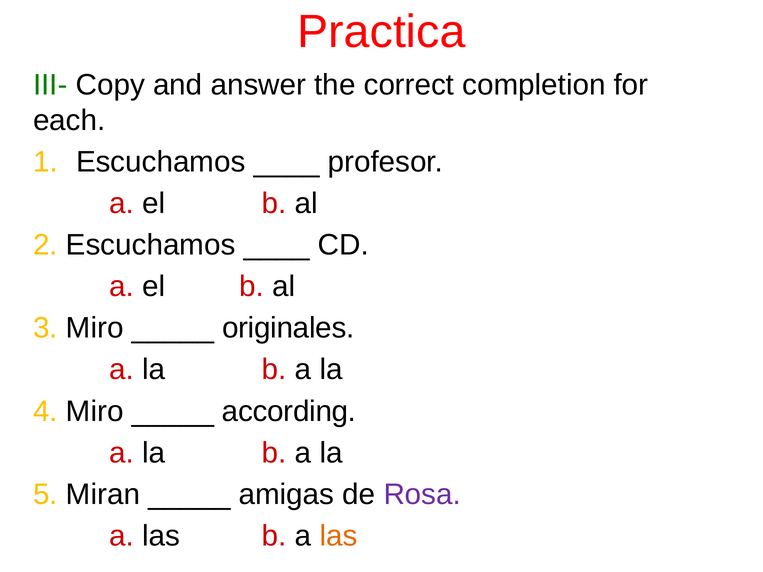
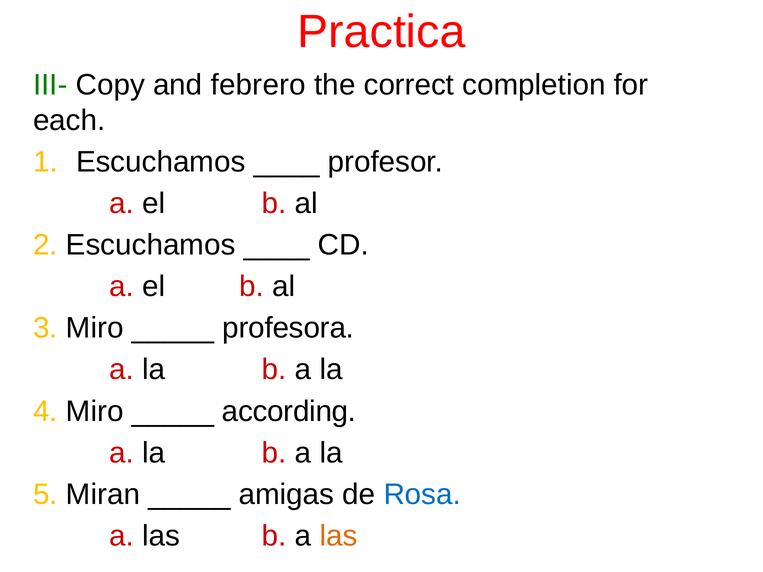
answer: answer -> febrero
originales: originales -> profesora
Rosa colour: purple -> blue
